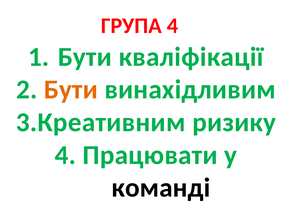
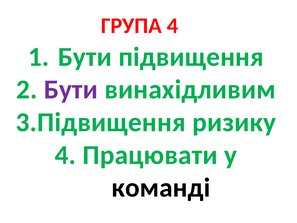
кваліфікації: кваліфікації -> підвищення
Бути at (71, 90) colour: orange -> purple
3.Креативним: 3.Креативним -> 3.Підвищення
